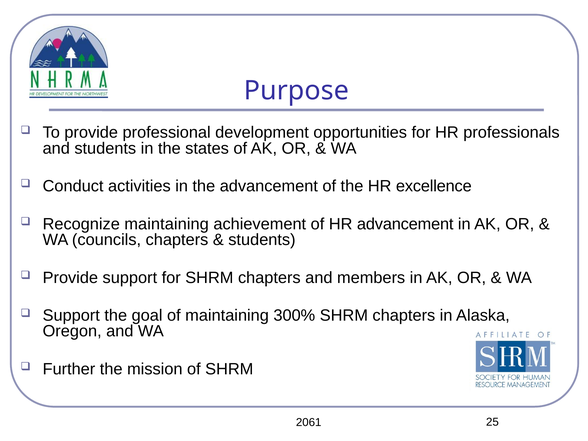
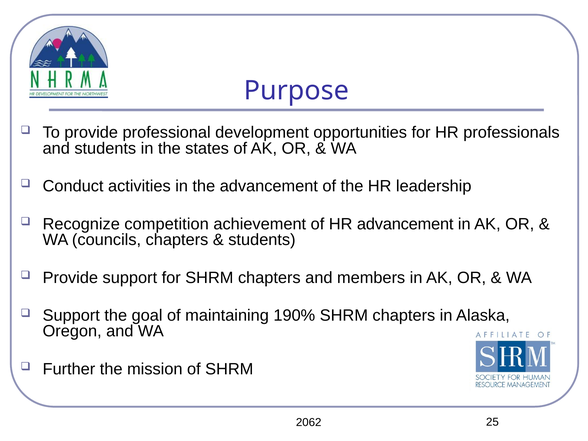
excellence: excellence -> leadership
Recognize maintaining: maintaining -> competition
300%: 300% -> 190%
2061: 2061 -> 2062
